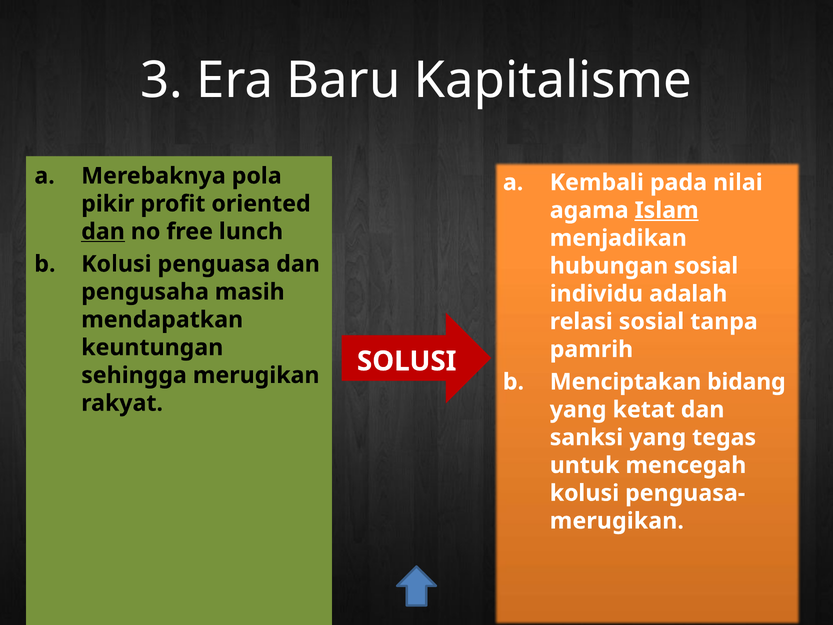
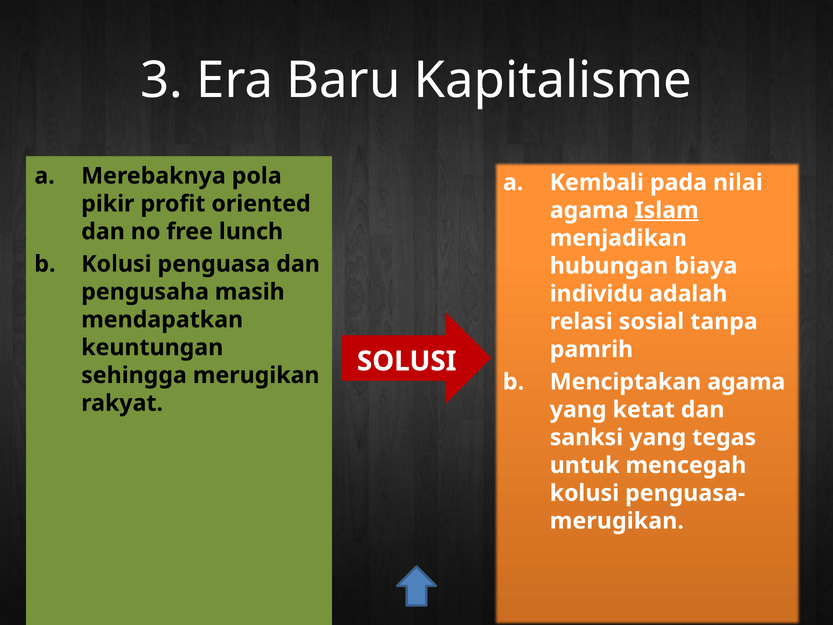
dan at (103, 232) underline: present -> none
hubungan sosial: sosial -> biaya
Menciptakan bidang: bidang -> agama
